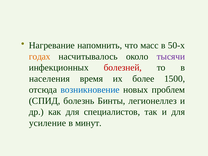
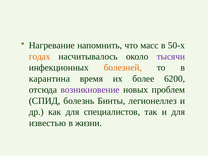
болезней colour: red -> orange
населения: населения -> карантина
1500: 1500 -> 6200
возникновение colour: blue -> purple
усиление: усиление -> известью
минут: минут -> жизни
